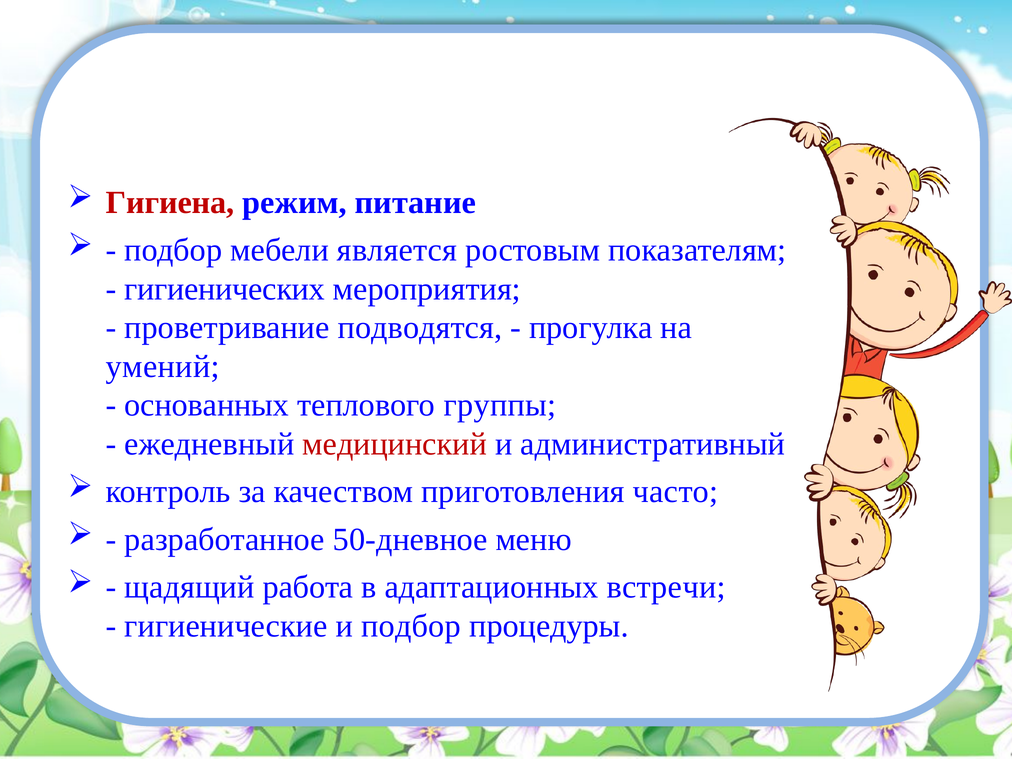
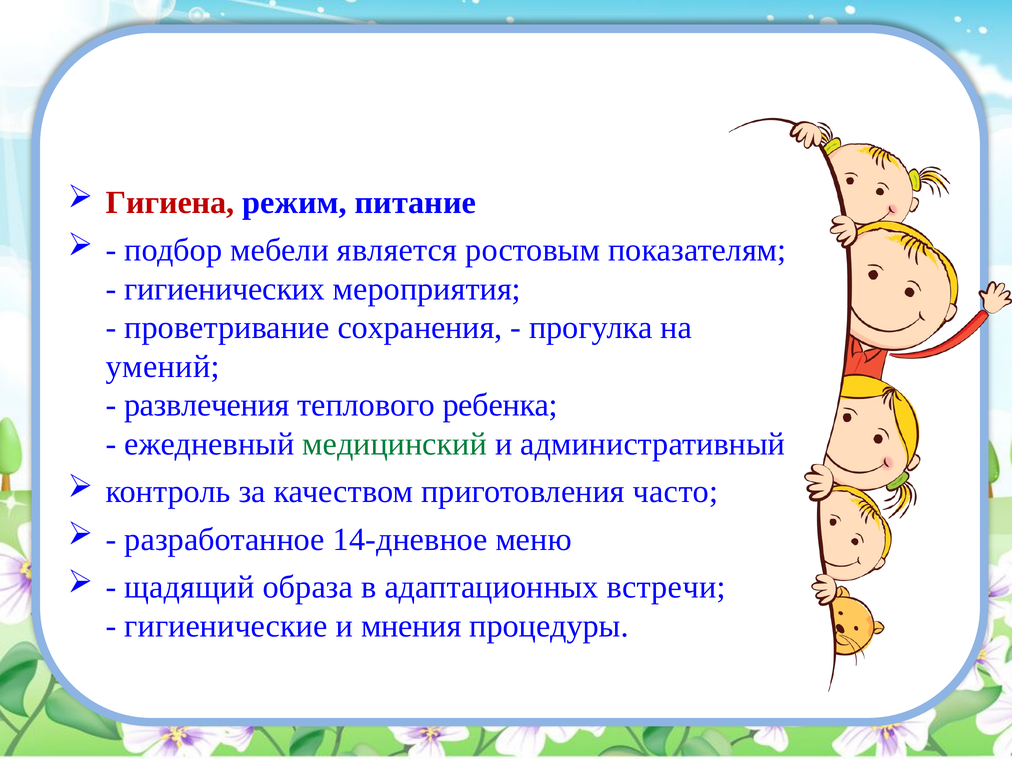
подводятся: подводятся -> сохранения
основанных: основанных -> развлечения
группы: группы -> ребенка
медицинский colour: red -> green
50-дневное: 50-дневное -> 14-дневное
работа: работа -> образа
и подбор: подбор -> мнения
